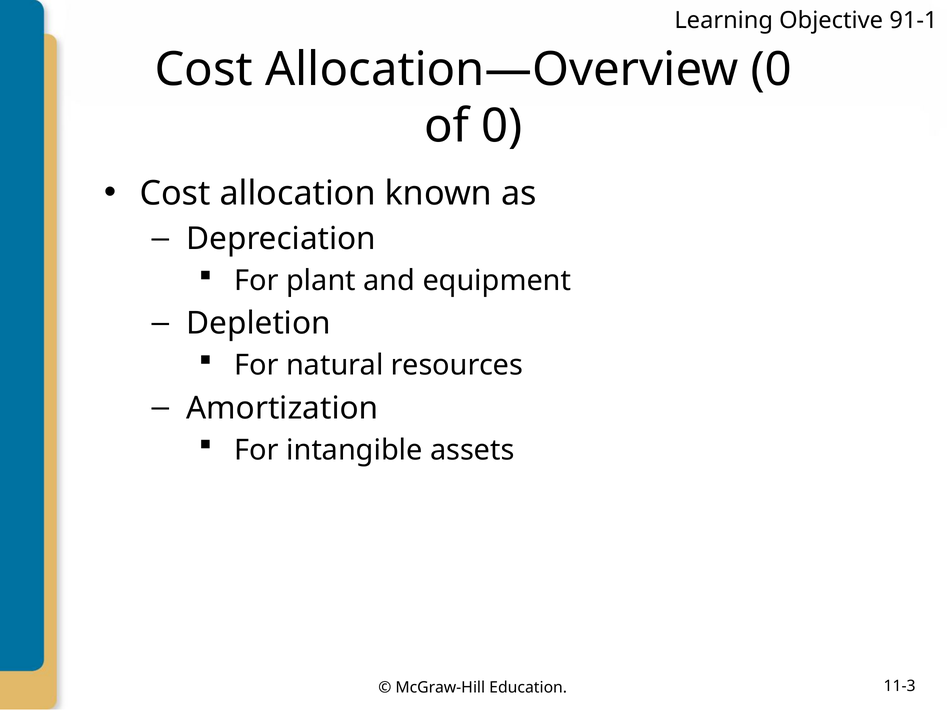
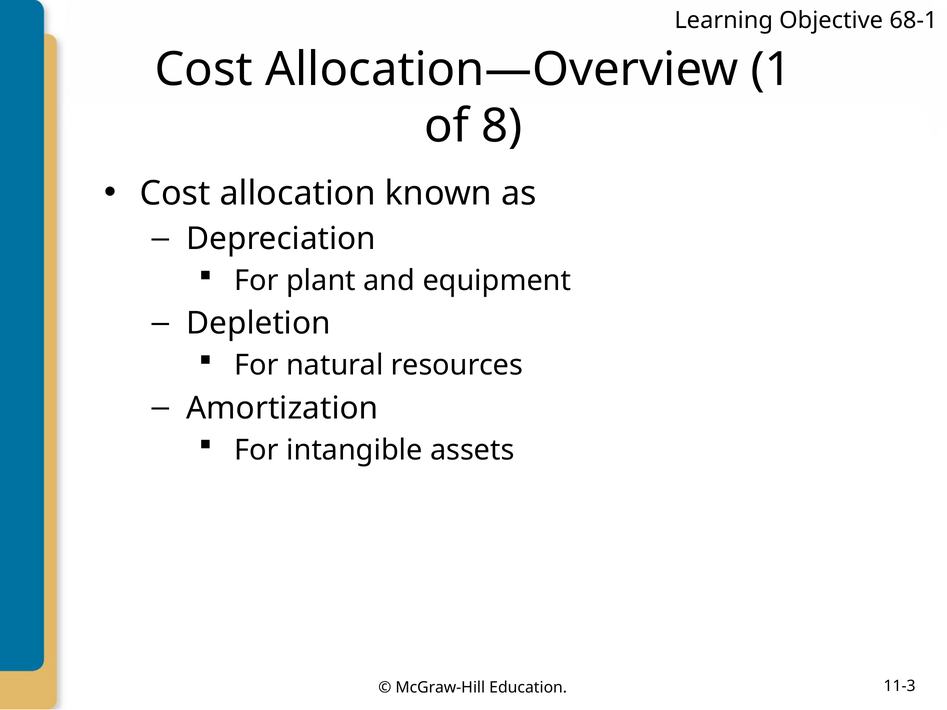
91-1: 91-1 -> 68-1
Allocation—Overview 0: 0 -> 1
of 0: 0 -> 8
